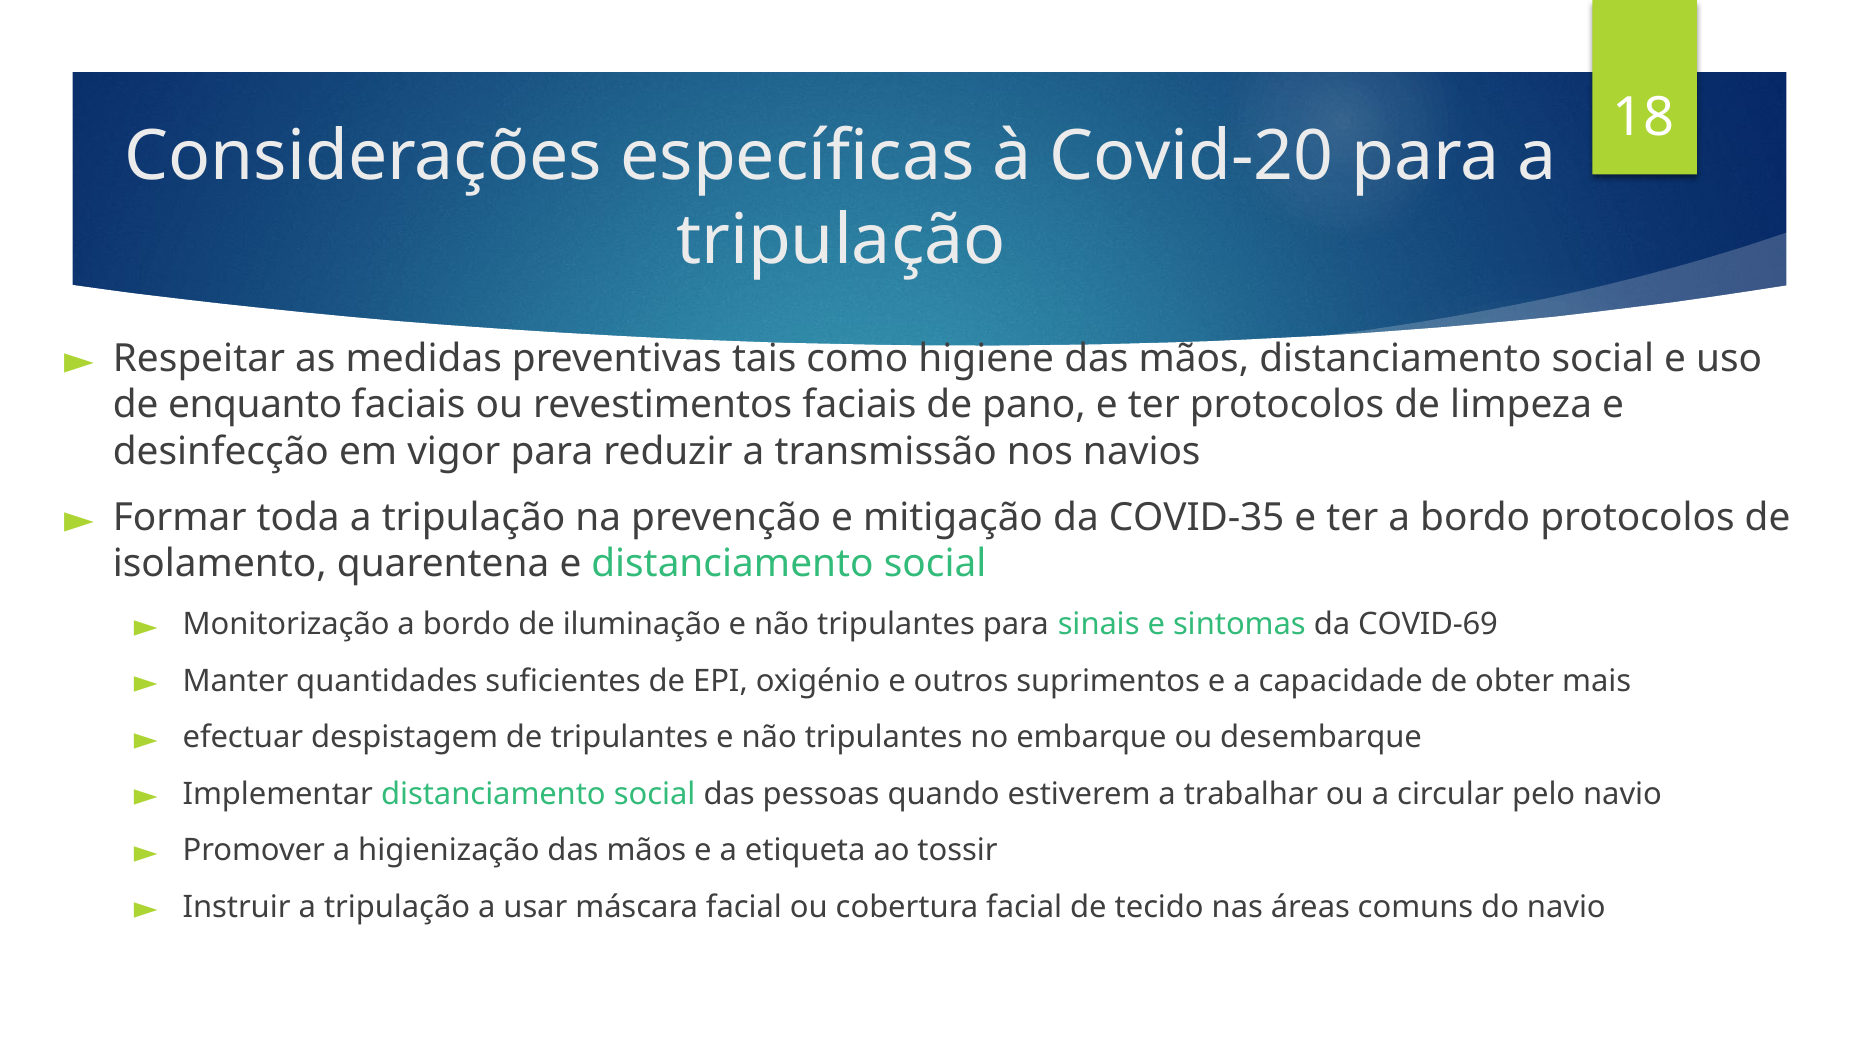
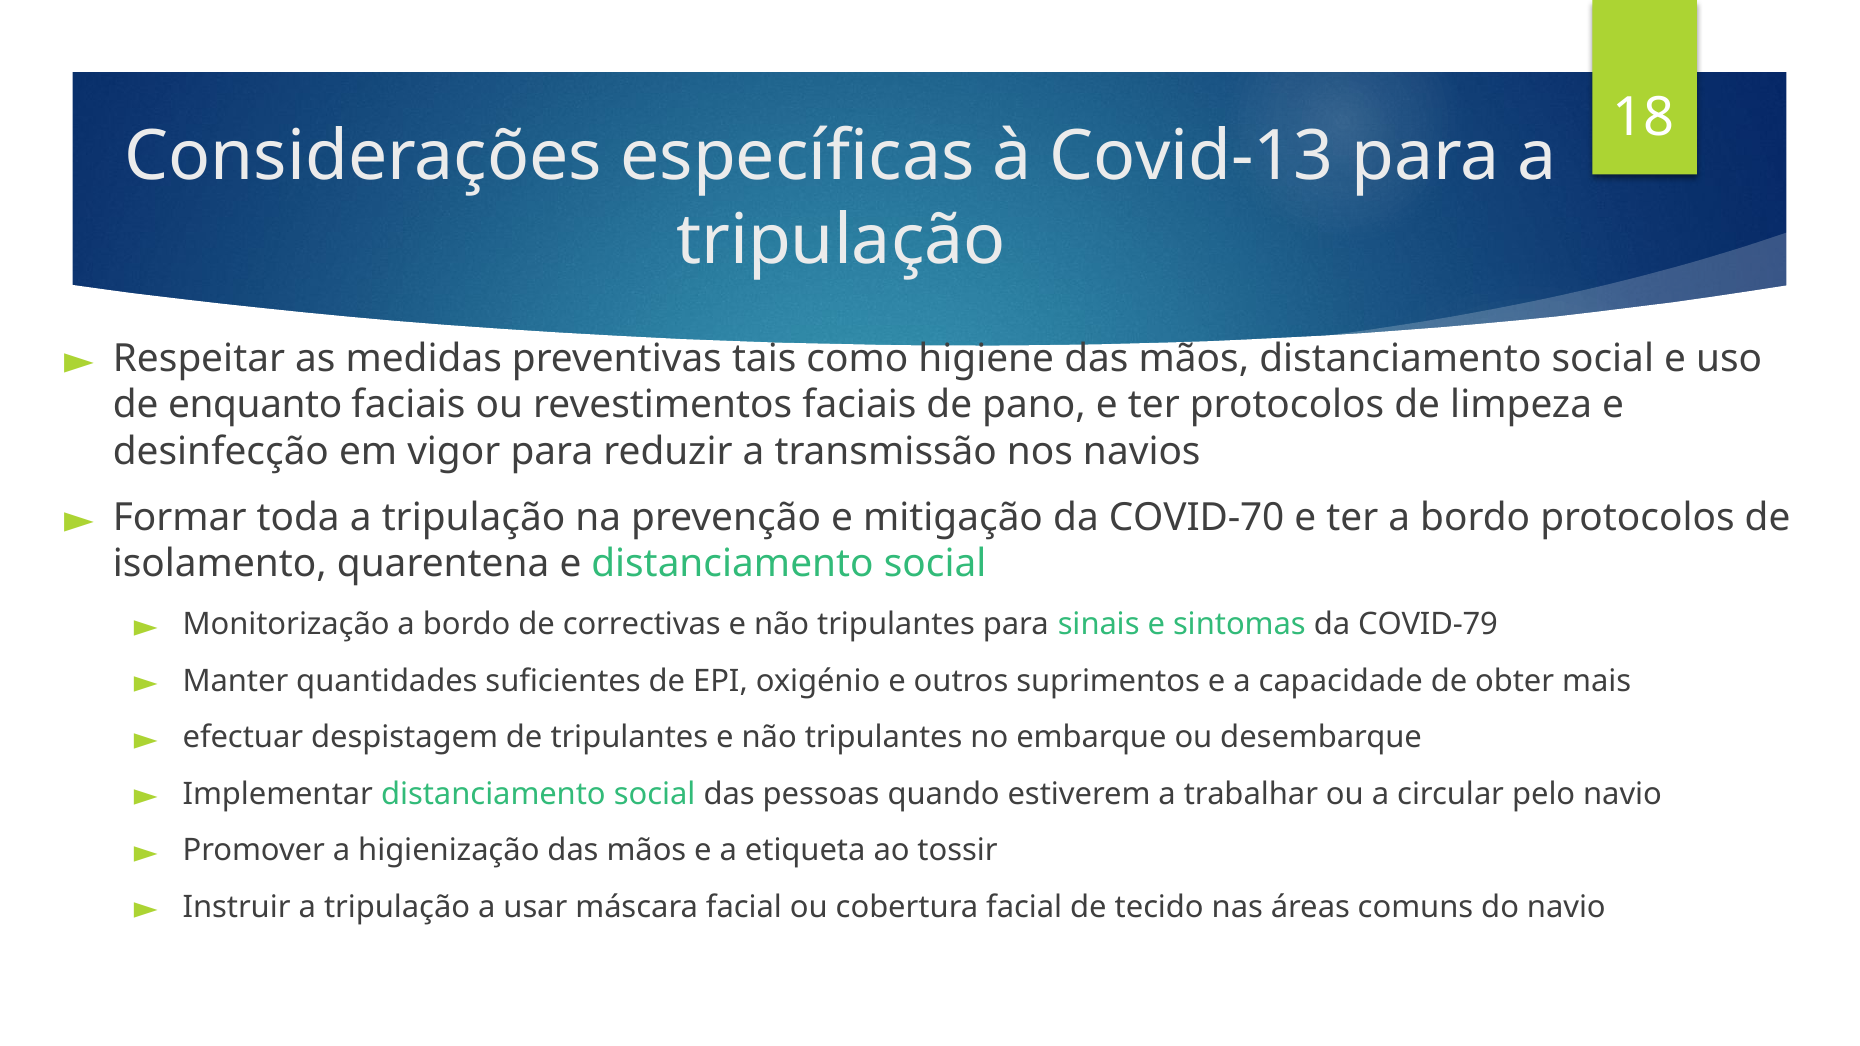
Covid-20: Covid-20 -> Covid-13
COVID-35: COVID-35 -> COVID-70
iluminação: iluminação -> correctivas
COVID-69: COVID-69 -> COVID-79
